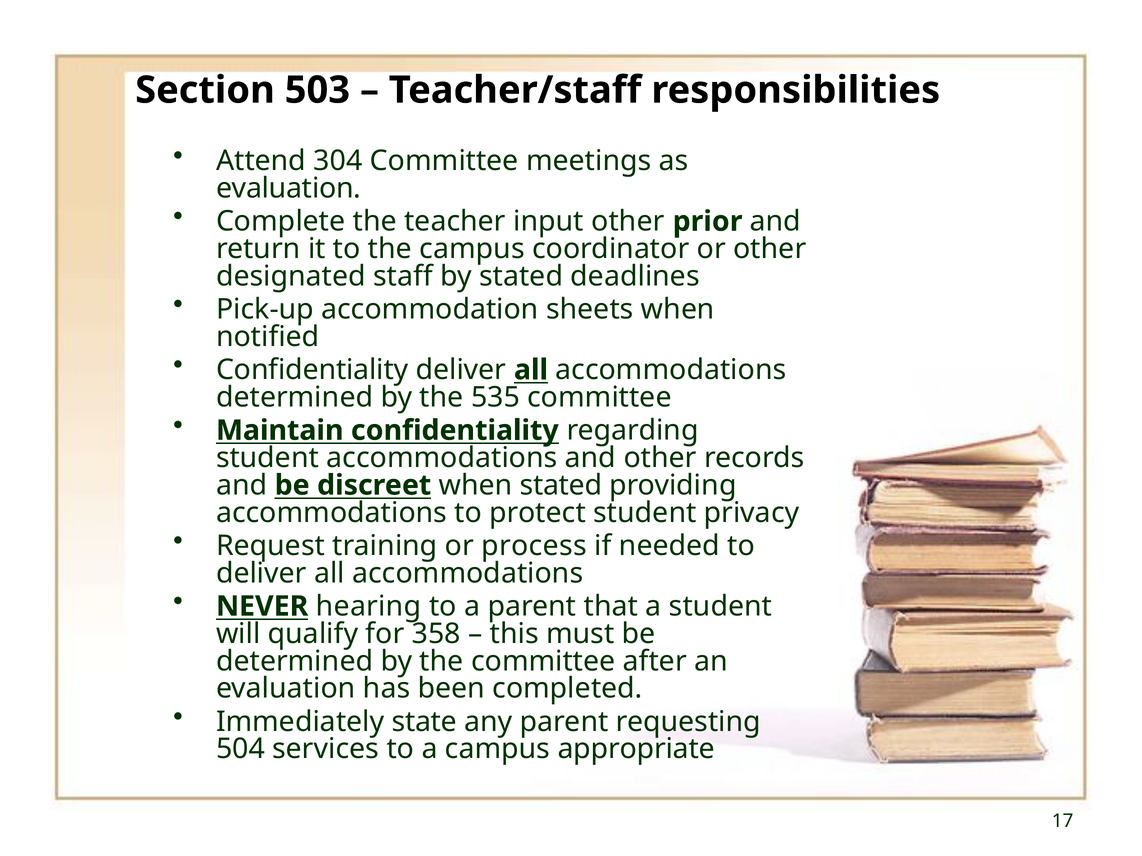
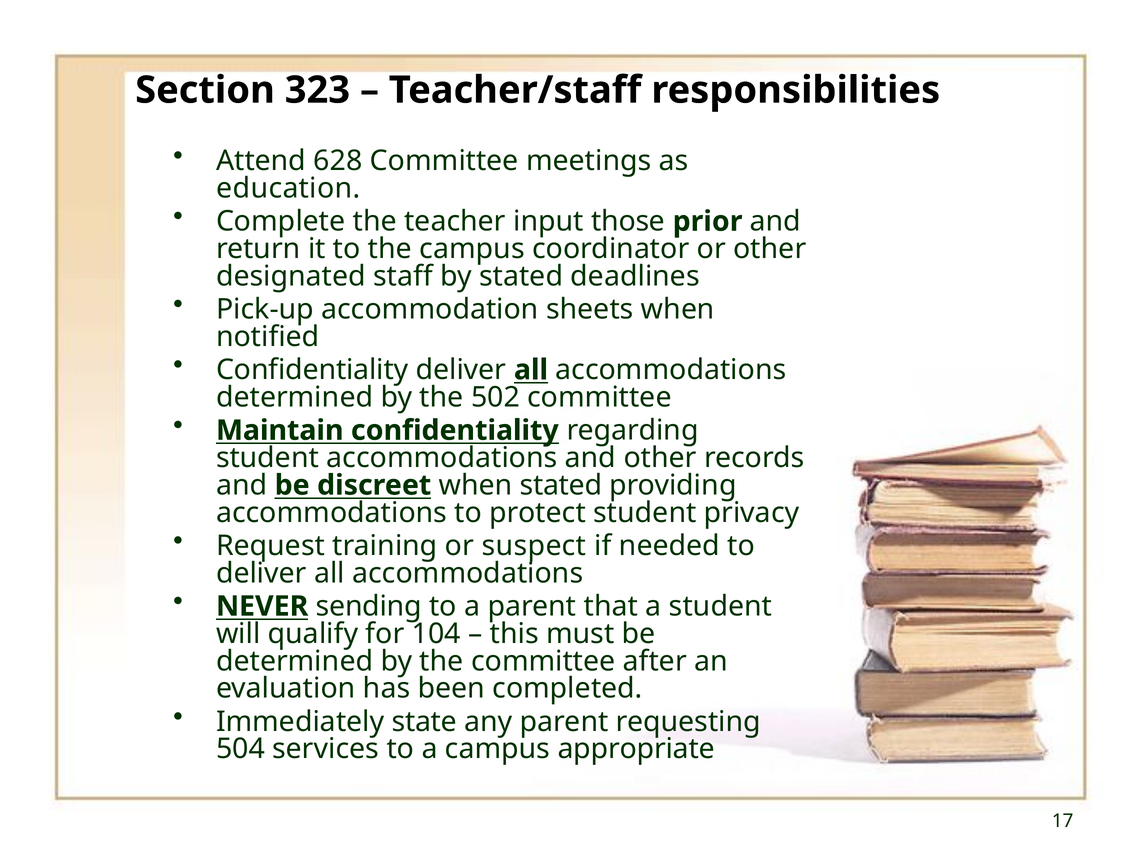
503: 503 -> 323
304: 304 -> 628
evaluation at (289, 188): evaluation -> education
input other: other -> those
535: 535 -> 502
process: process -> suspect
hearing: hearing -> sending
358: 358 -> 104
